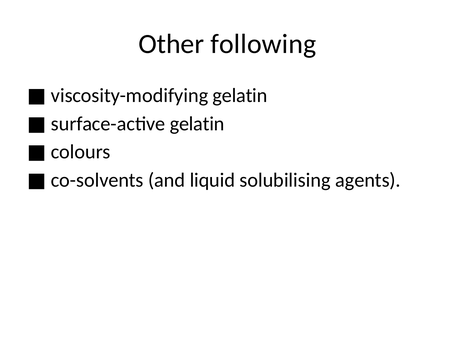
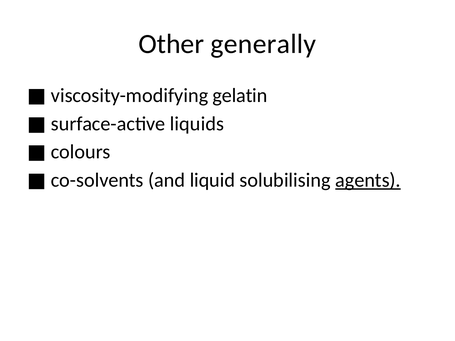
following: following -> generally
gelatin at (197, 124): gelatin -> liquids
agents underline: none -> present
